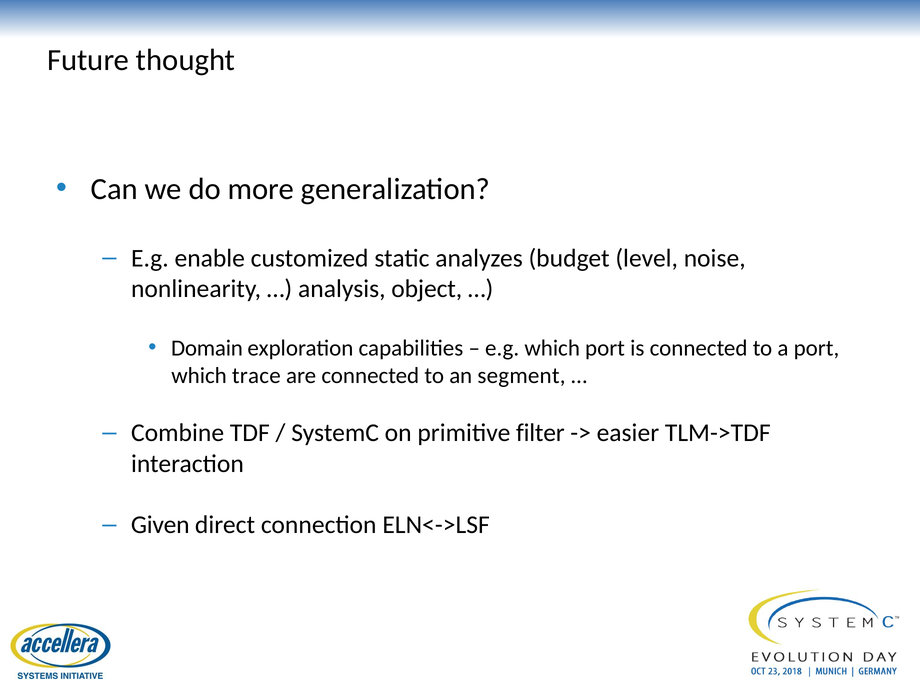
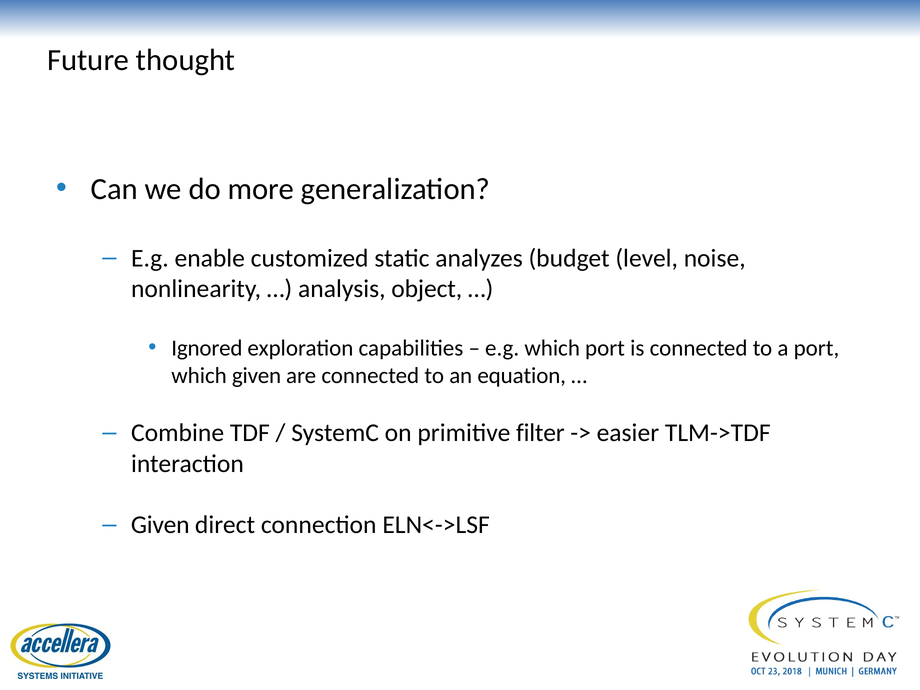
Domain: Domain -> Ignored
which trace: trace -> given
segment: segment -> equation
